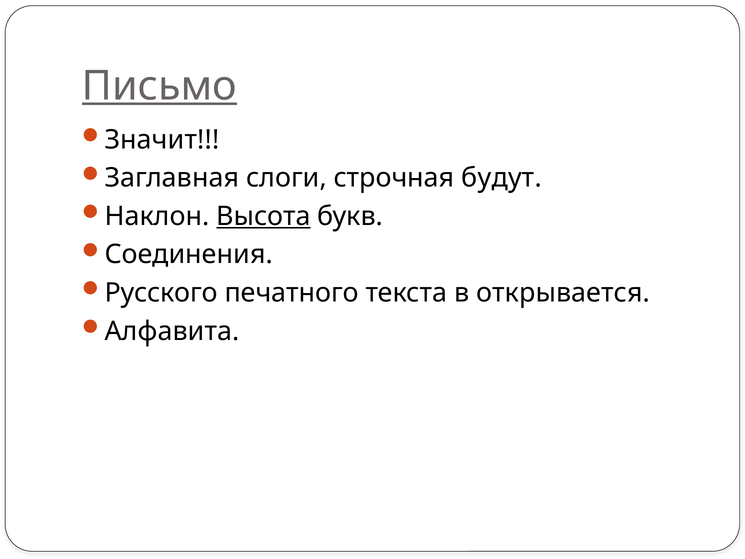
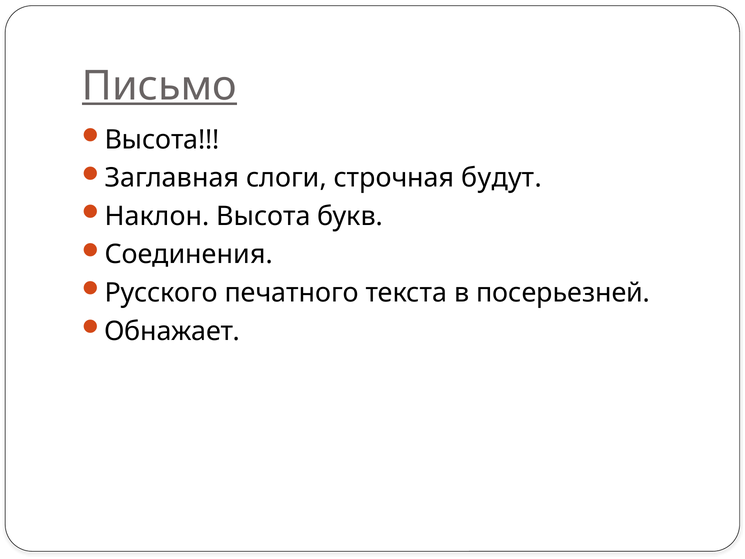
Значит at (162, 140): Значит -> Высота
Высота at (263, 216) underline: present -> none
открывается: открывается -> посерьезней
Алфавита: Алфавита -> Обнажает
